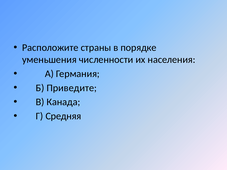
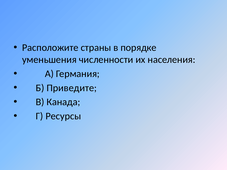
Средняя: Средняя -> Ресурсы
